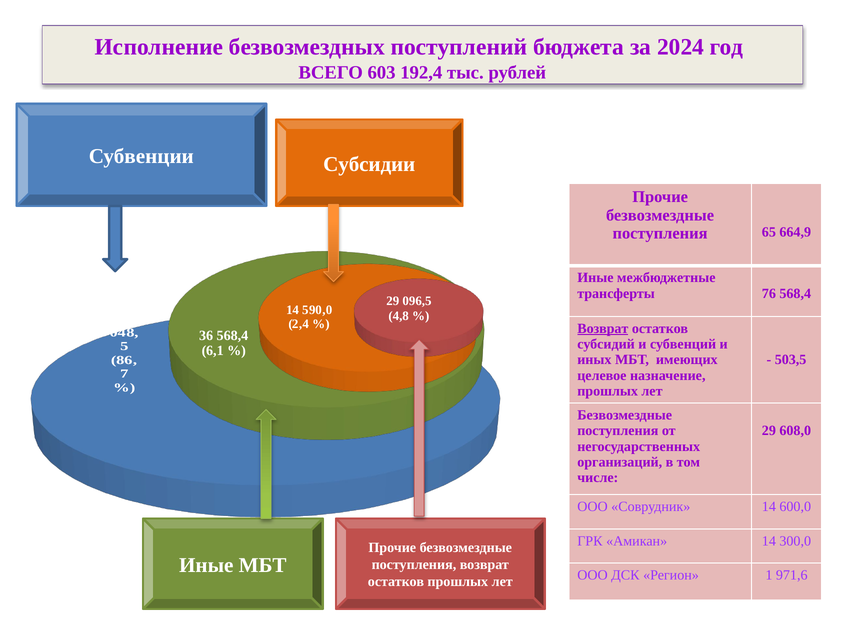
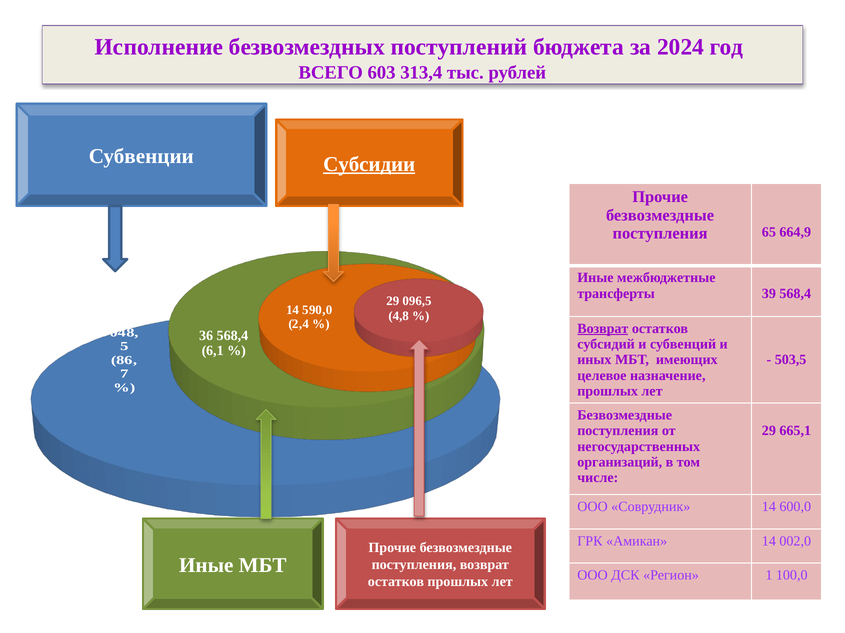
192,4: 192,4 -> 313,4
Субсидии underline: none -> present
76: 76 -> 39
608,0: 608,0 -> 665,1
300,0: 300,0 -> 002,0
971,6: 971,6 -> 100,0
